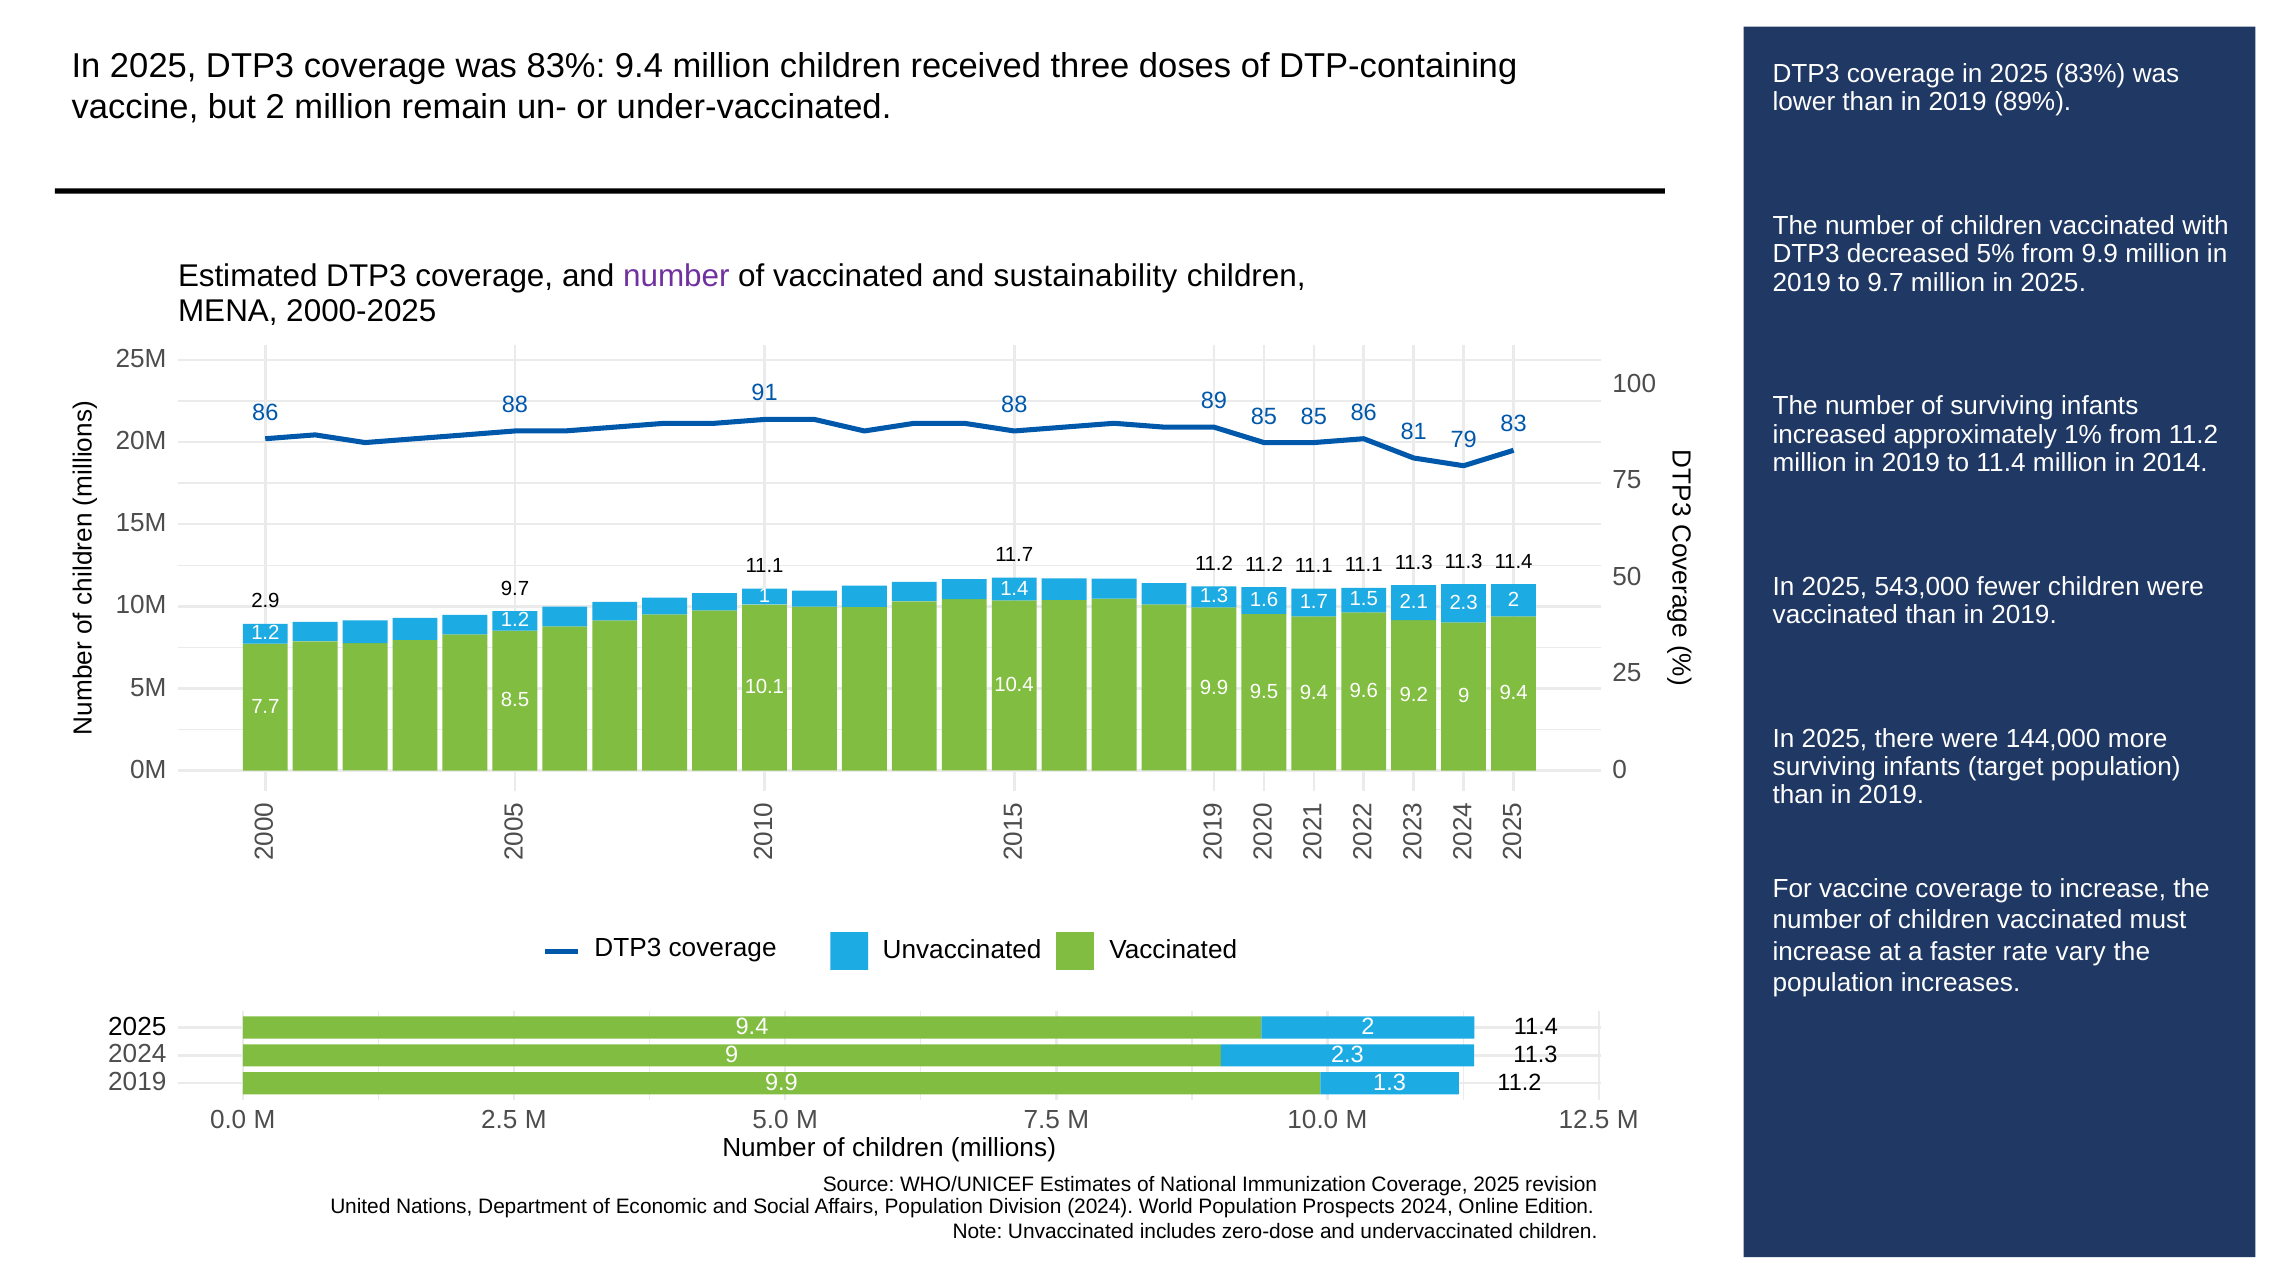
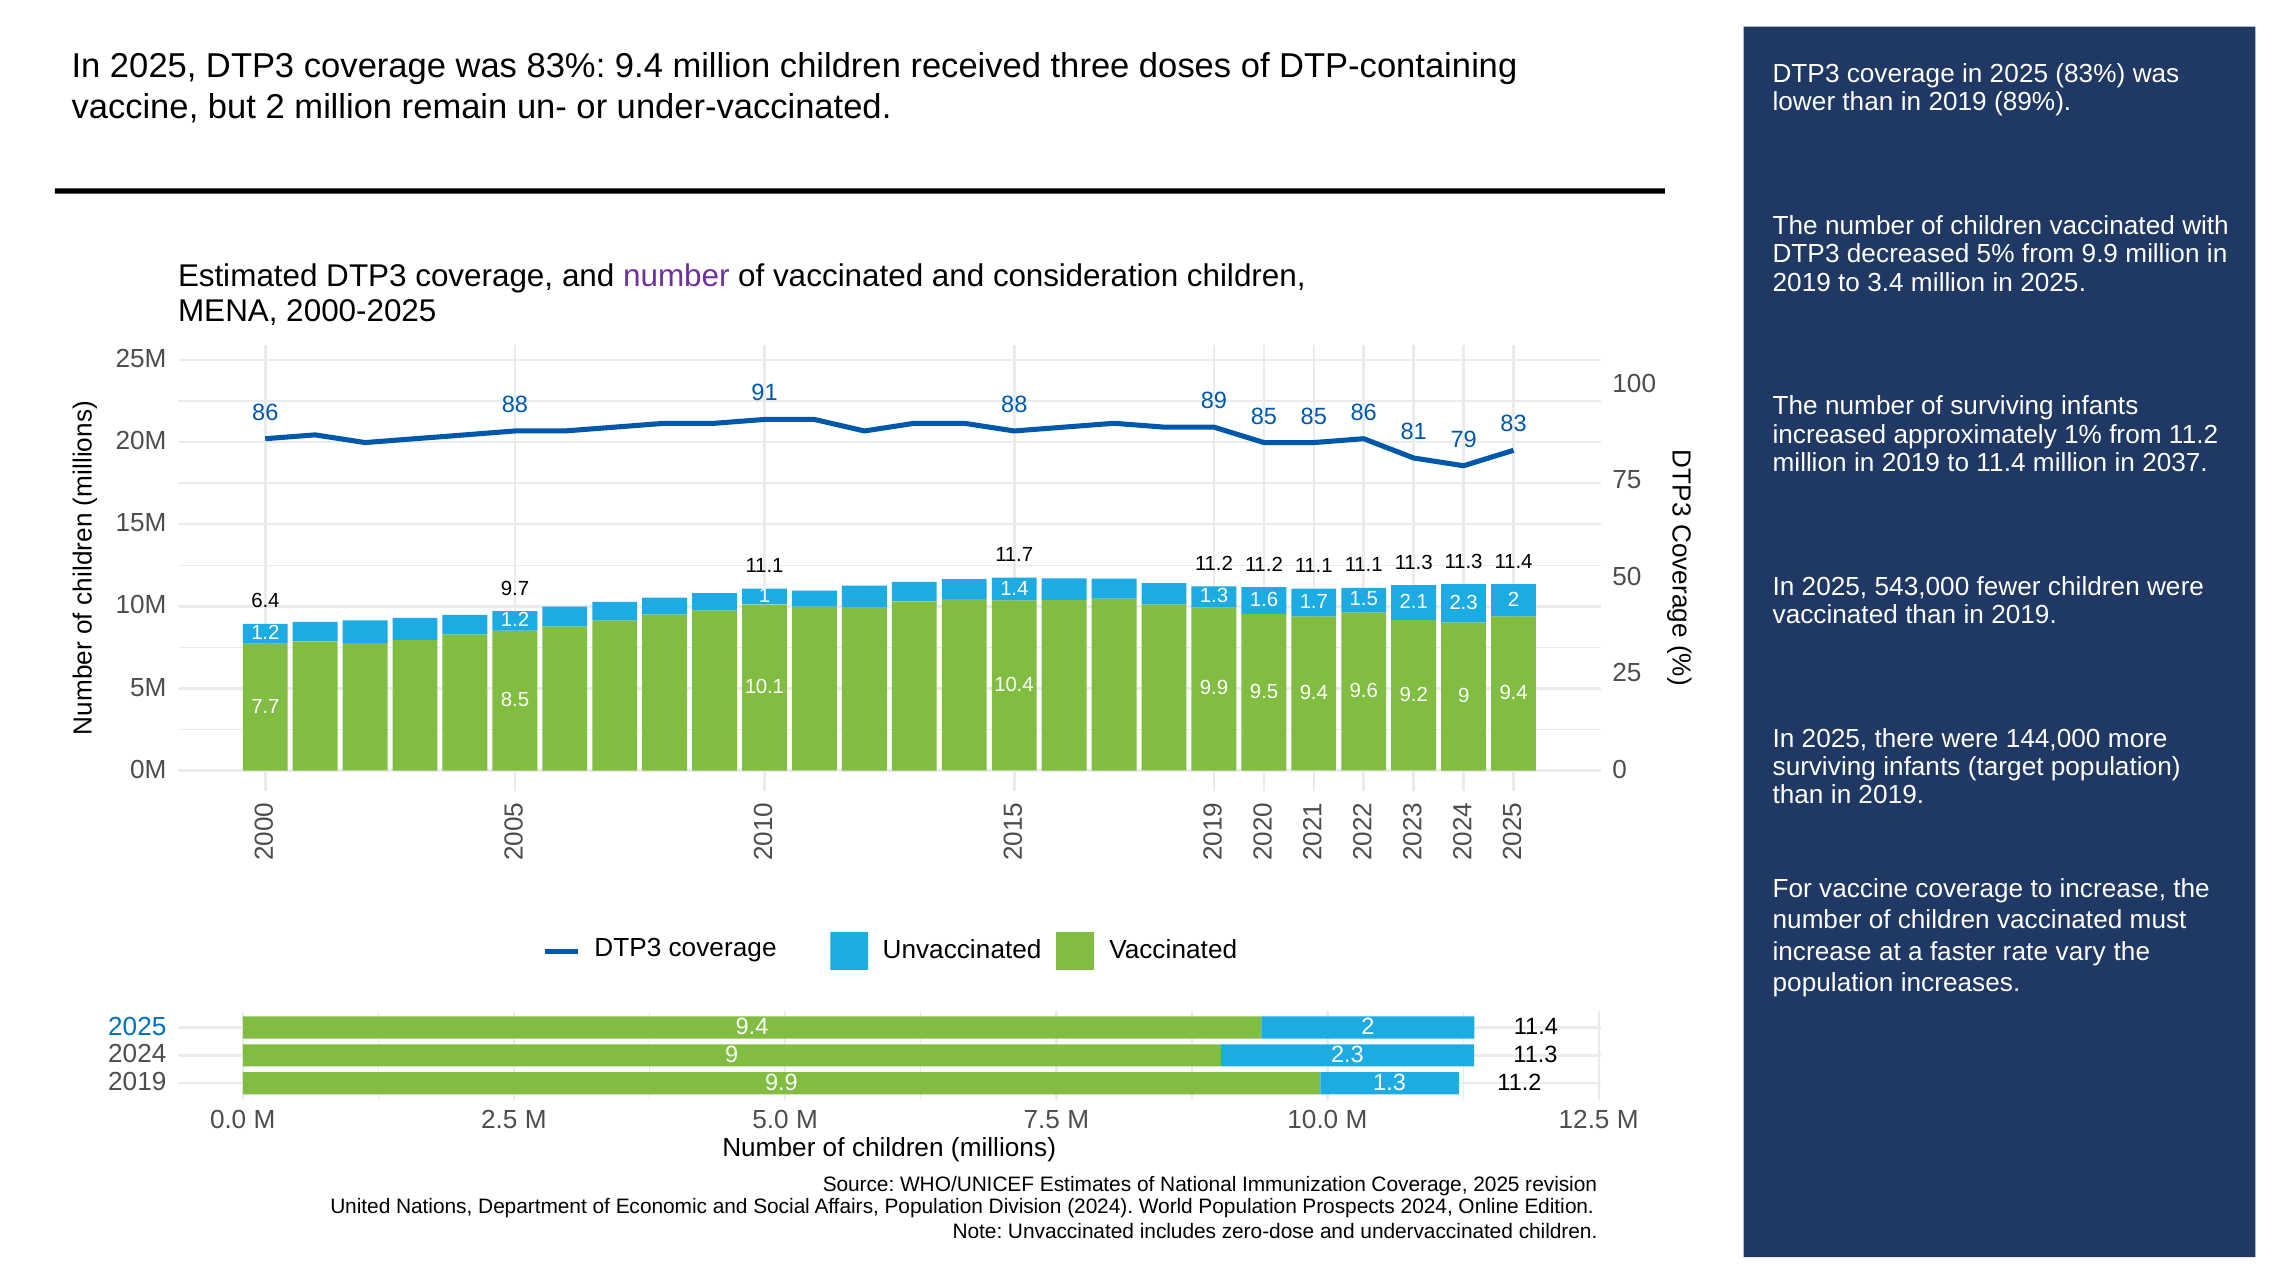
sustainability: sustainability -> consideration
to 9.7: 9.7 -> 3.4
2014: 2014 -> 2037
2.9: 2.9 -> 6.4
2025 at (137, 1027) colour: black -> blue
